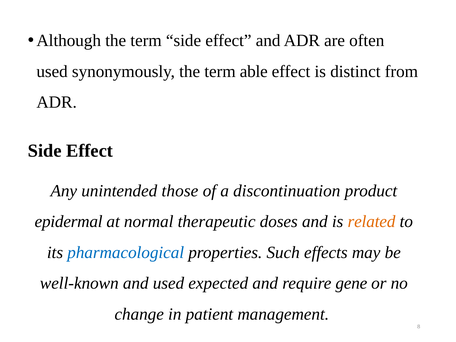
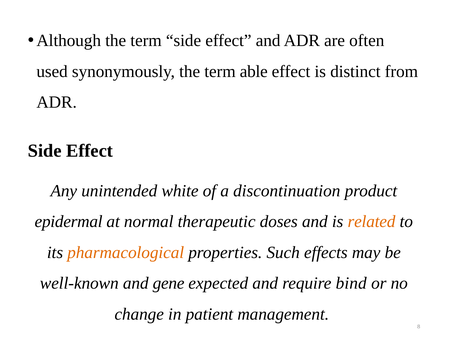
those: those -> white
pharmacological colour: blue -> orange
and used: used -> gene
gene: gene -> bind
